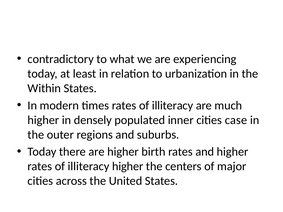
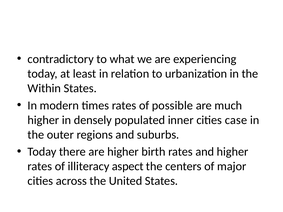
times rates of illiteracy: illiteracy -> possible
illiteracy higher: higher -> aspect
